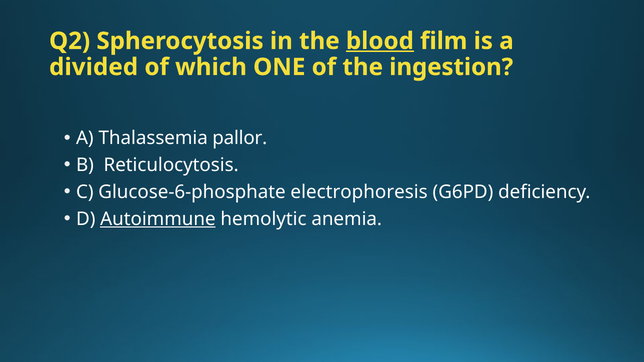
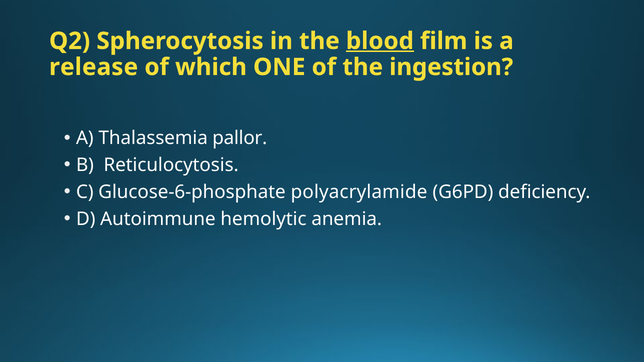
divided: divided -> release
electrophoresis: electrophoresis -> polyacrylamide
Autoimmune underline: present -> none
